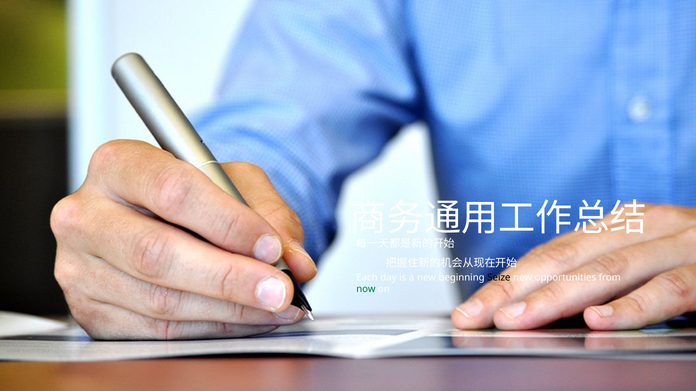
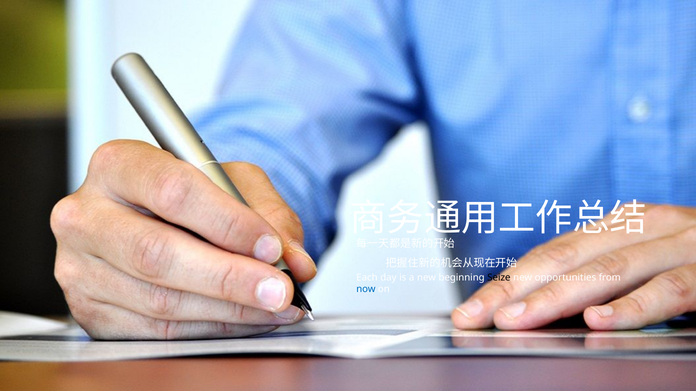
now colour: green -> blue
